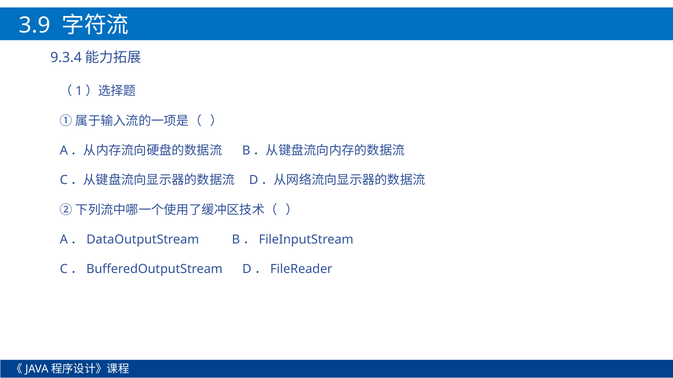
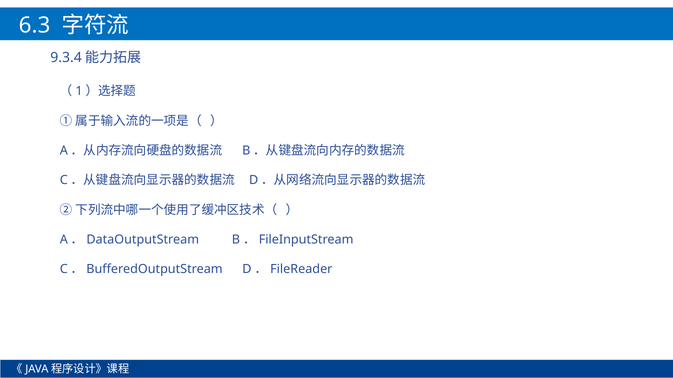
3.9: 3.9 -> 6.3
